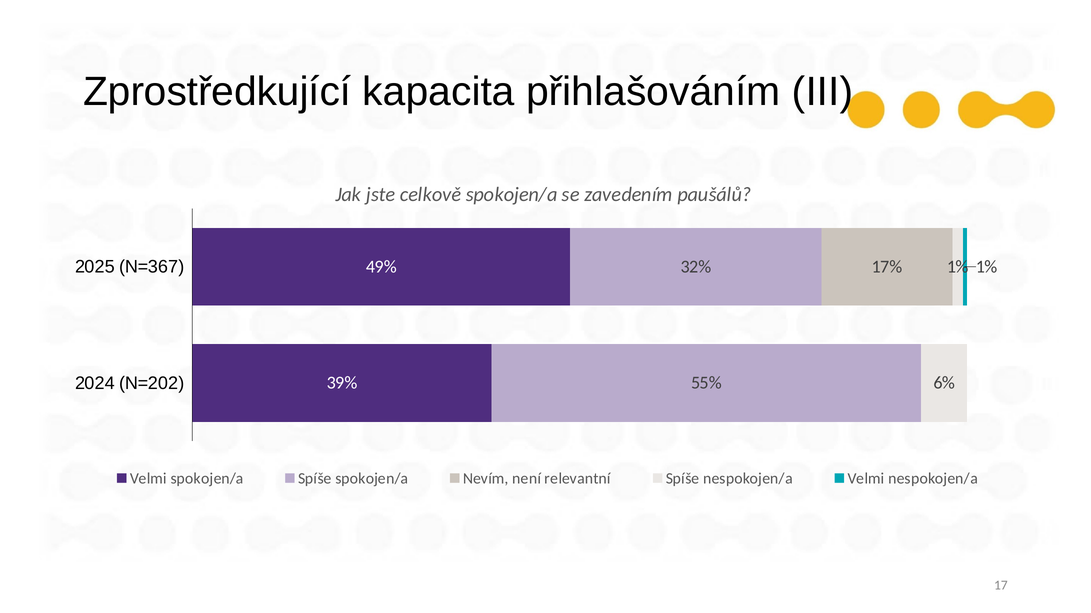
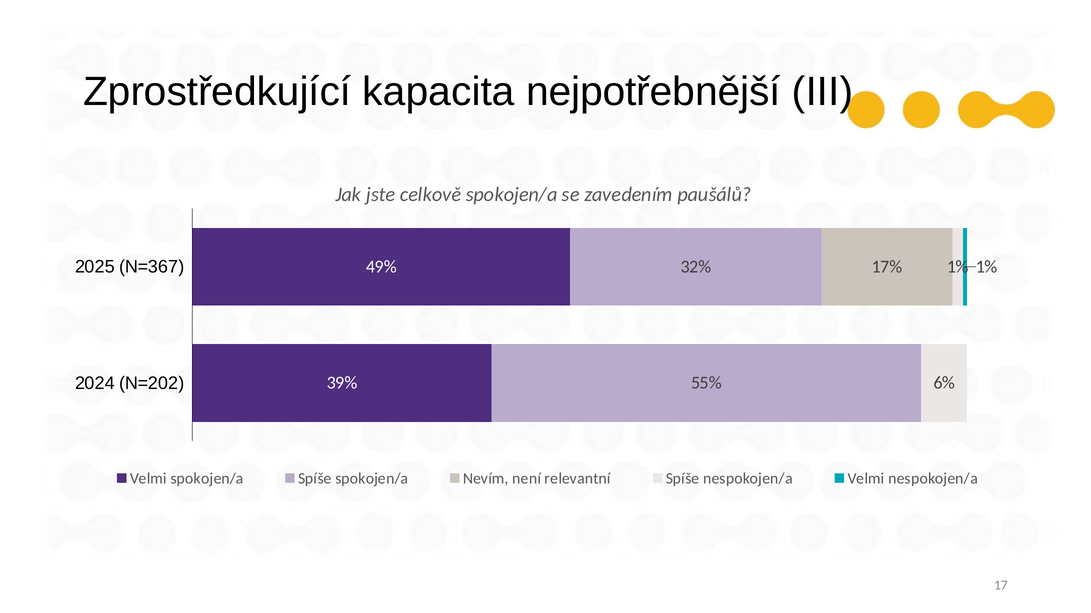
přihlašováním: přihlašováním -> nejpotřebnější
